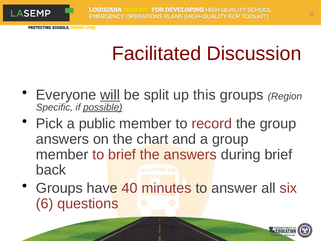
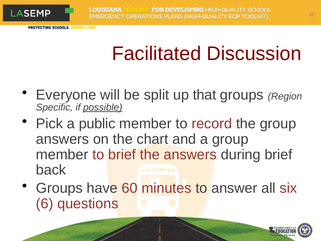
will underline: present -> none
this: this -> that
40: 40 -> 60
